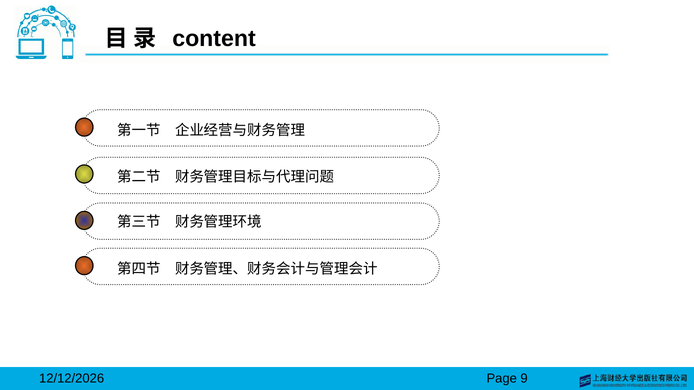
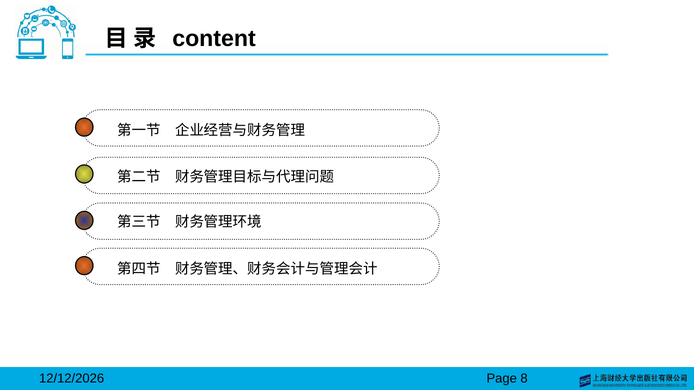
9: 9 -> 8
